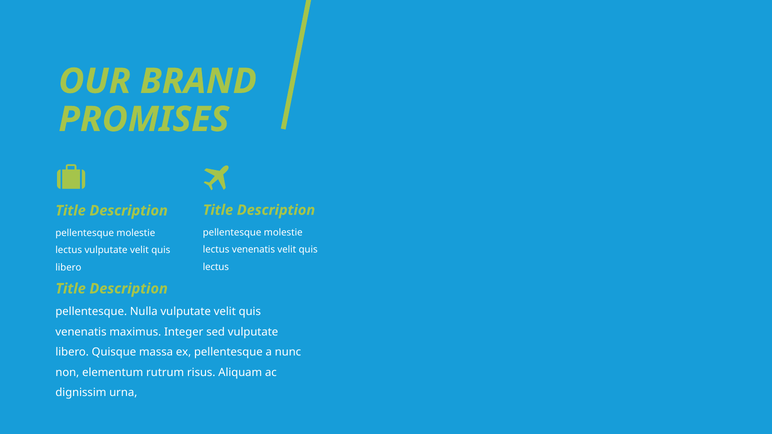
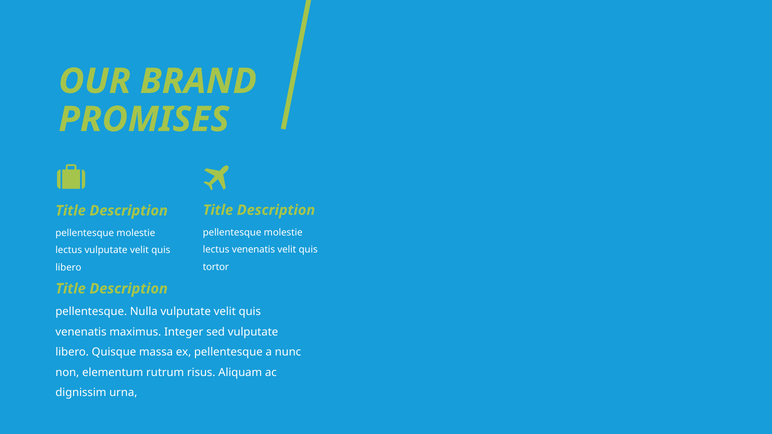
lectus at (216, 267): lectus -> tortor
